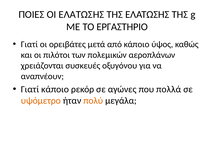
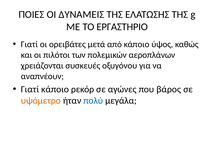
ΟΙ ΕΛΑΤΩΣΗΣ: ΕΛΑΤΩΣΗΣ -> ΔΥΝΑΜΕΙΣ
πολλά: πολλά -> βάρος
πολύ colour: orange -> blue
